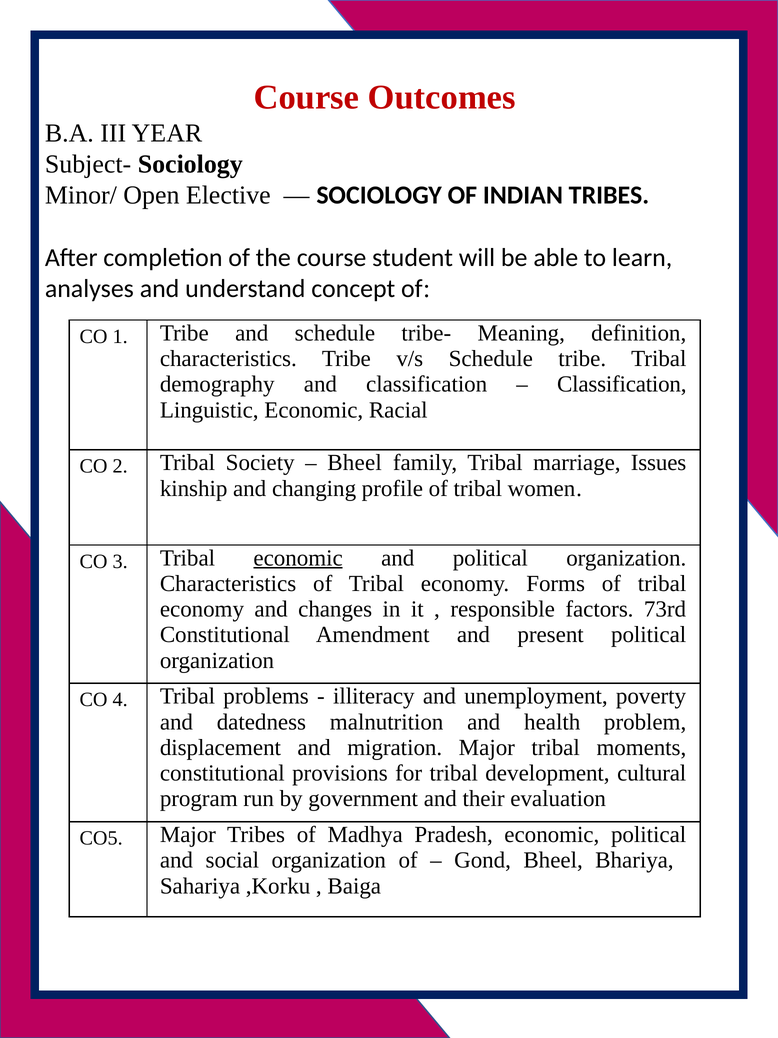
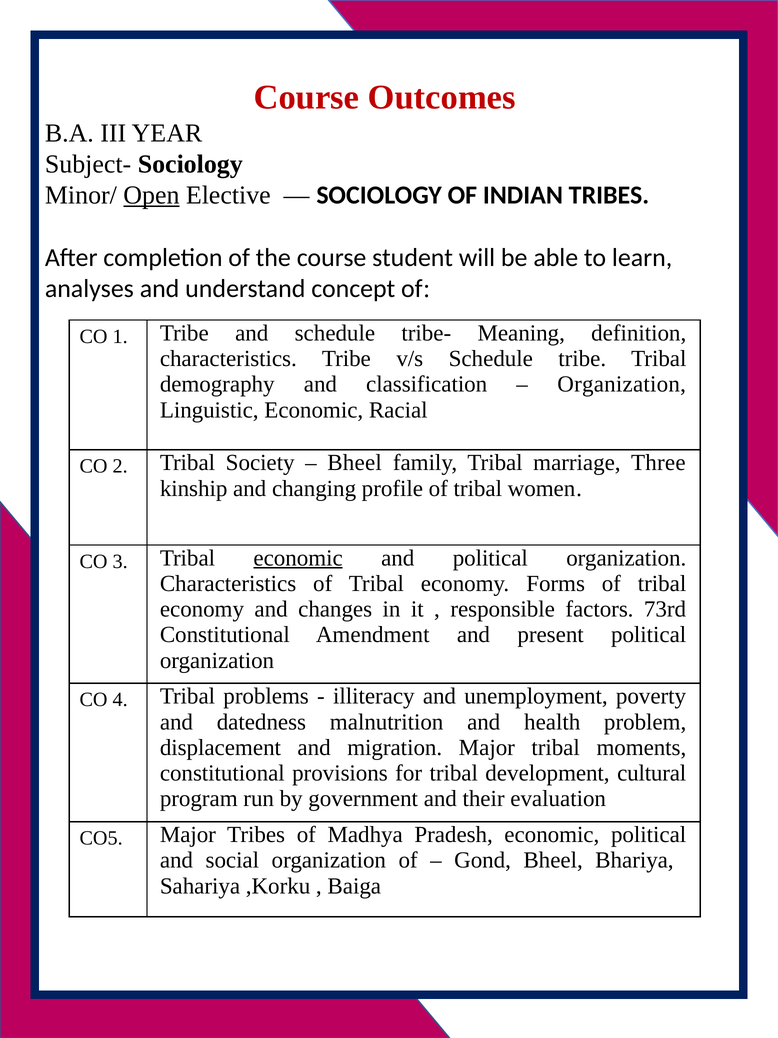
Open underline: none -> present
Classification at (622, 384): Classification -> Organization
Issues: Issues -> Three
